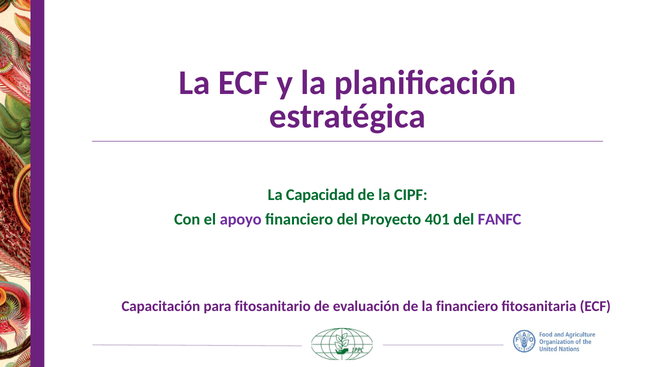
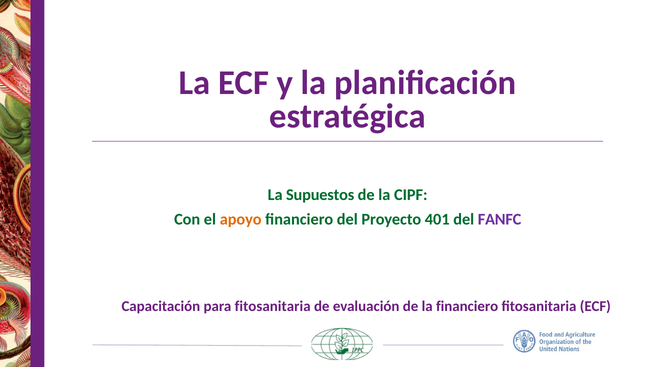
Capacidad: Capacidad -> Supuestos
apoyo colour: purple -> orange
para fitosanitario: fitosanitario -> fitosanitaria
